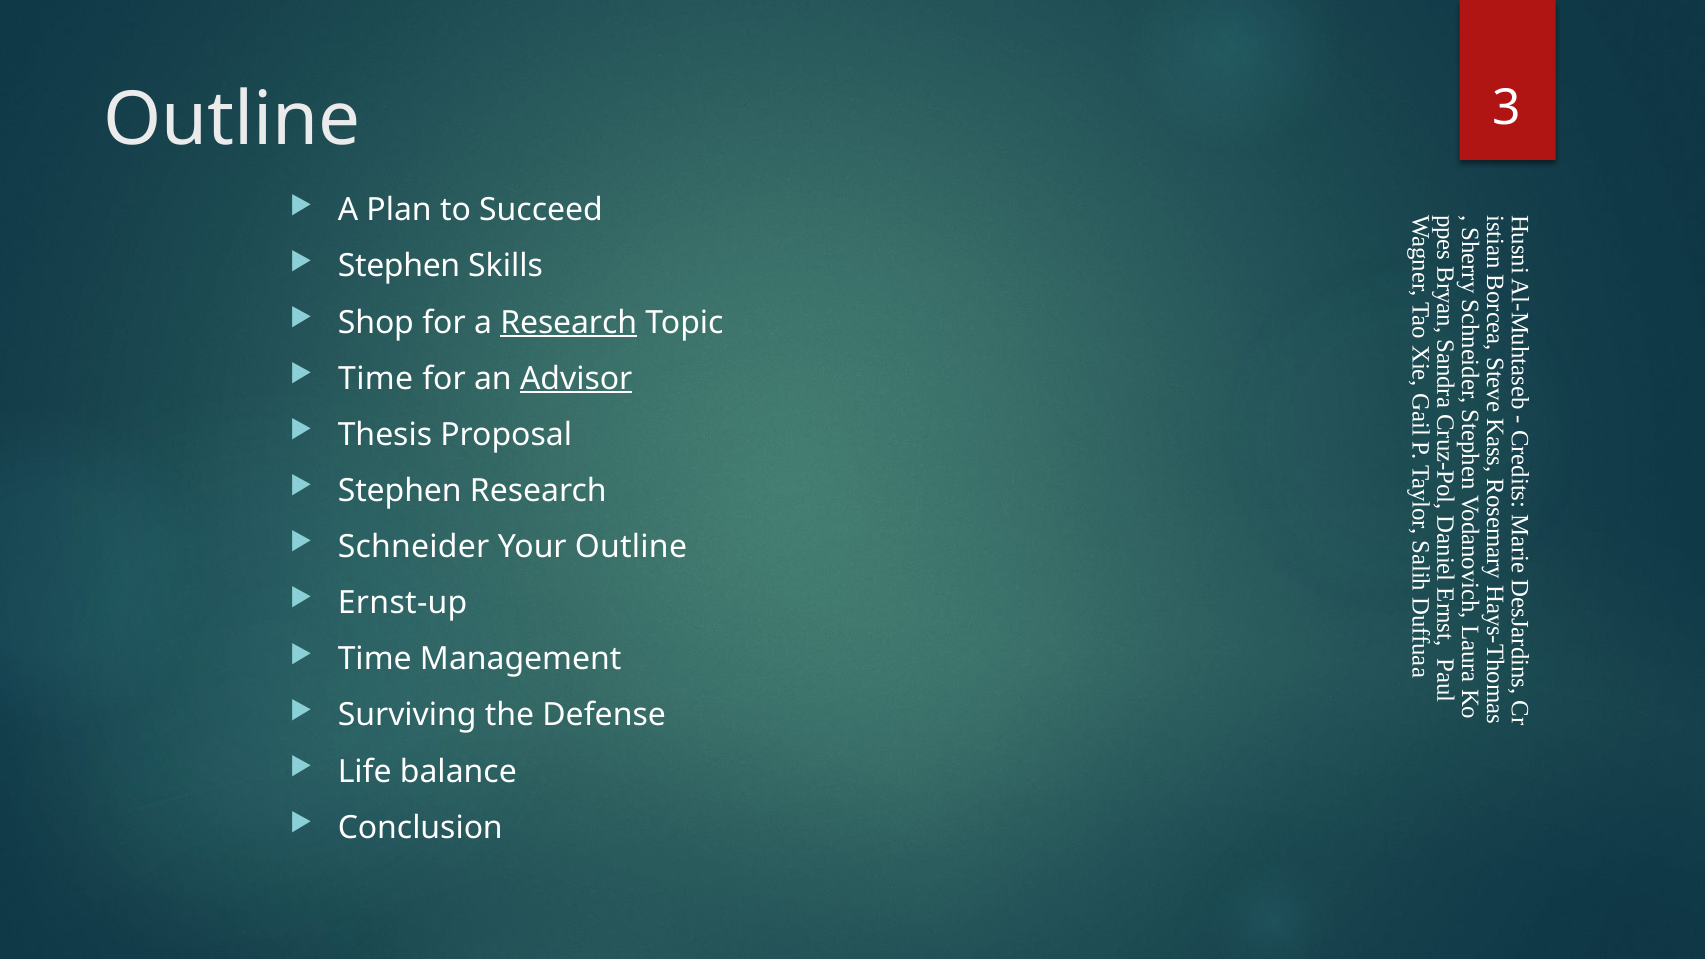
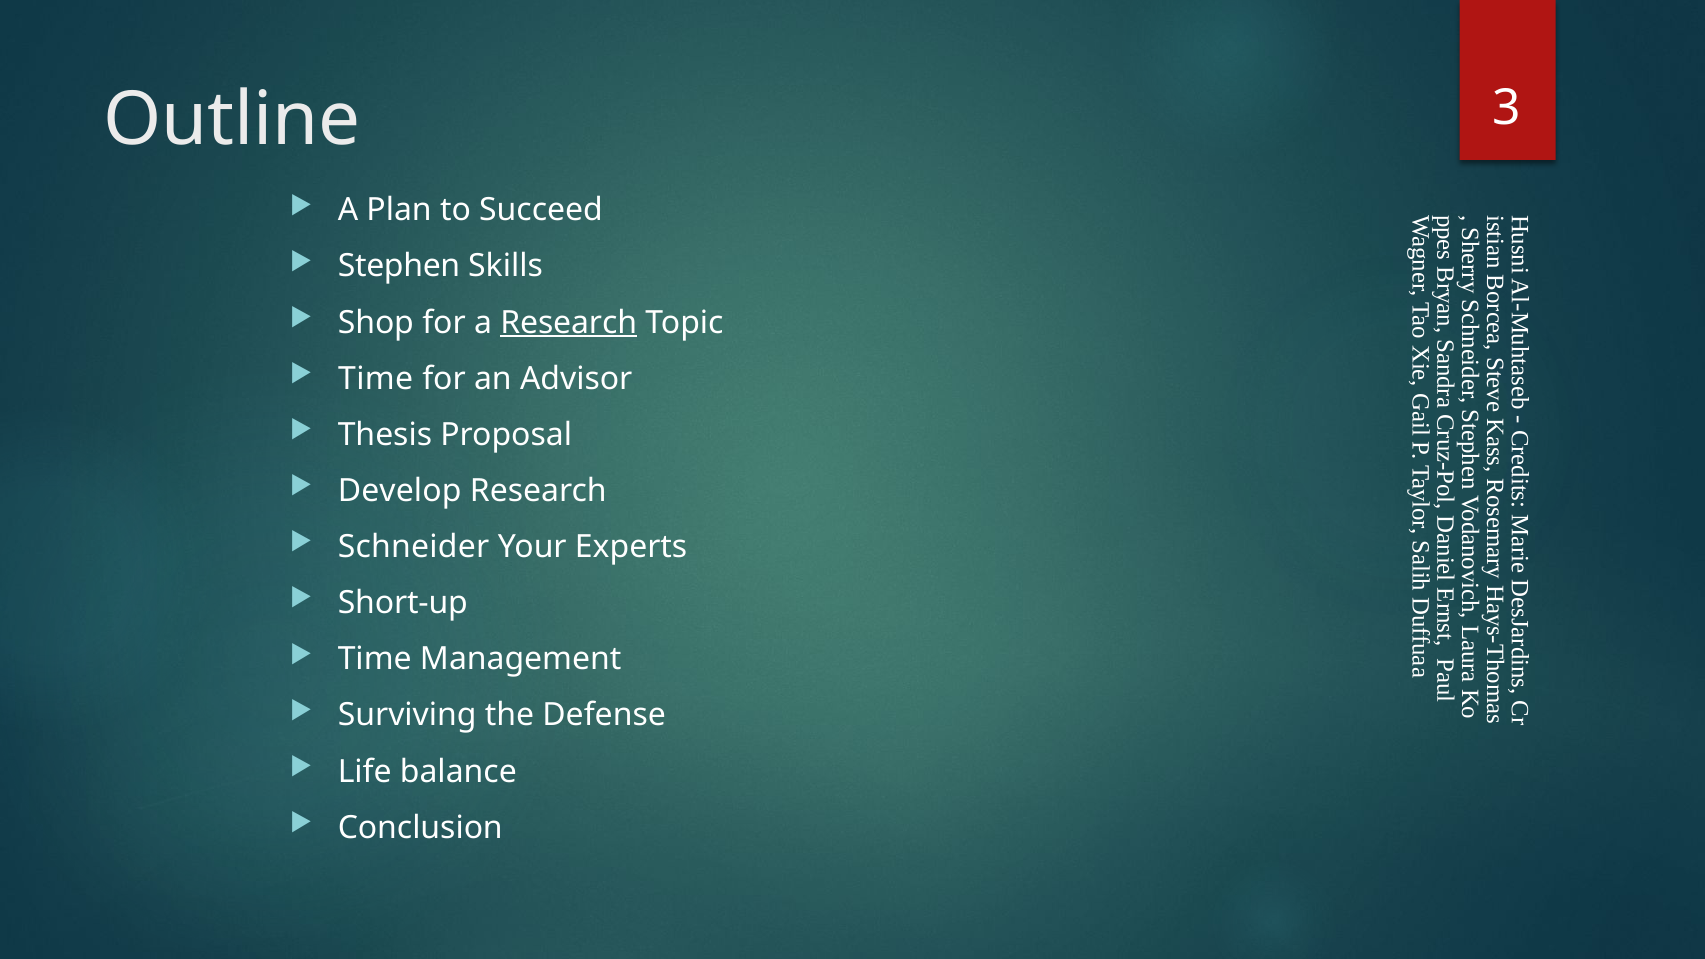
Advisor underline: present -> none
Stephen at (400, 491): Stephen -> Develop
Your Outline: Outline -> Experts
Ernst-up: Ernst-up -> Short-up
